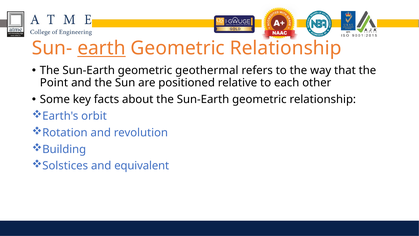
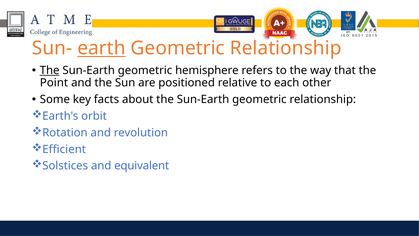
The at (50, 70) underline: none -> present
geothermal: geothermal -> hemisphere
Building: Building -> Efficient
